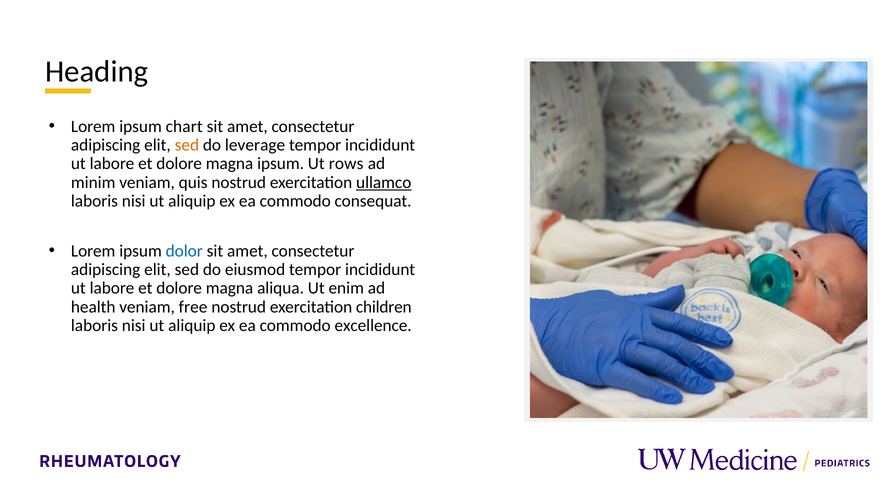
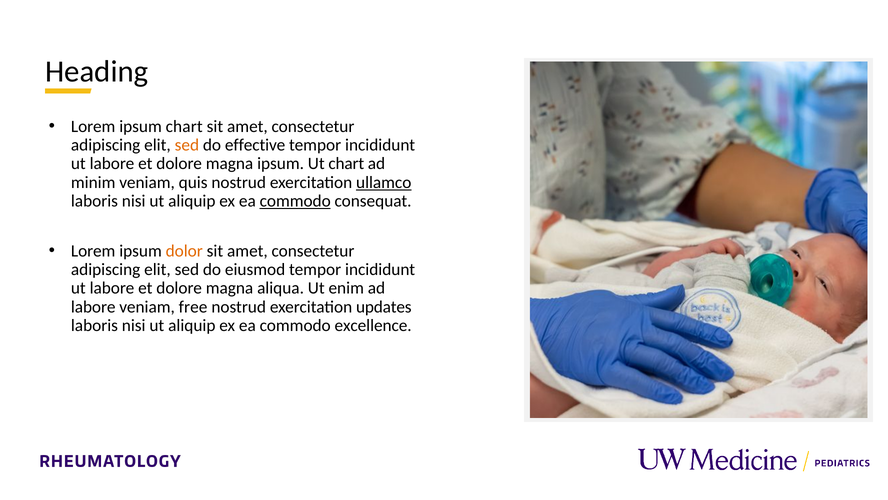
leverage: leverage -> effective
Ut rows: rows -> chart
commodo at (295, 201) underline: none -> present
dolor colour: blue -> orange
health at (93, 306): health -> labore
children: children -> updates
